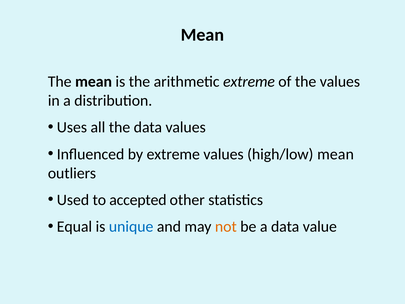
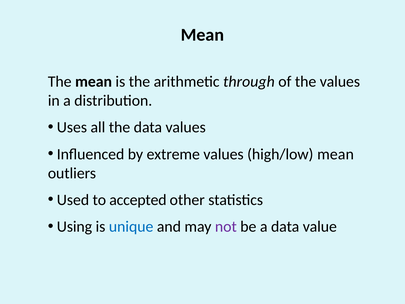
arithmetic extreme: extreme -> through
Equal: Equal -> Using
not colour: orange -> purple
